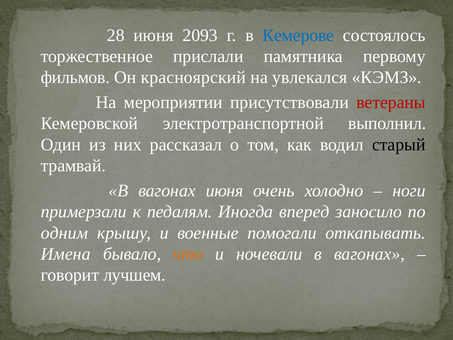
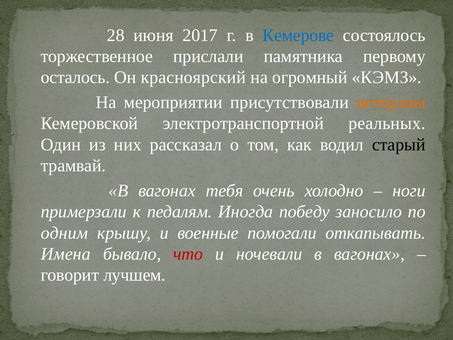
2093: 2093 -> 2017
фильмов: фильмов -> осталось
увлекался: увлекался -> огромный
ветераны colour: red -> orange
выполнил: выполнил -> реальных
вагонах июня: июня -> тебя
вперед: вперед -> победу
что colour: orange -> red
